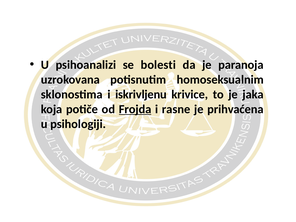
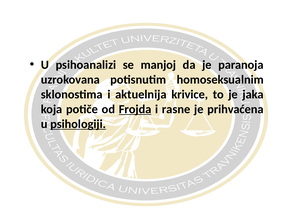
bolesti: bolesti -> manjoj
iskrivljenu: iskrivljenu -> aktuelnija
psihologiji underline: none -> present
